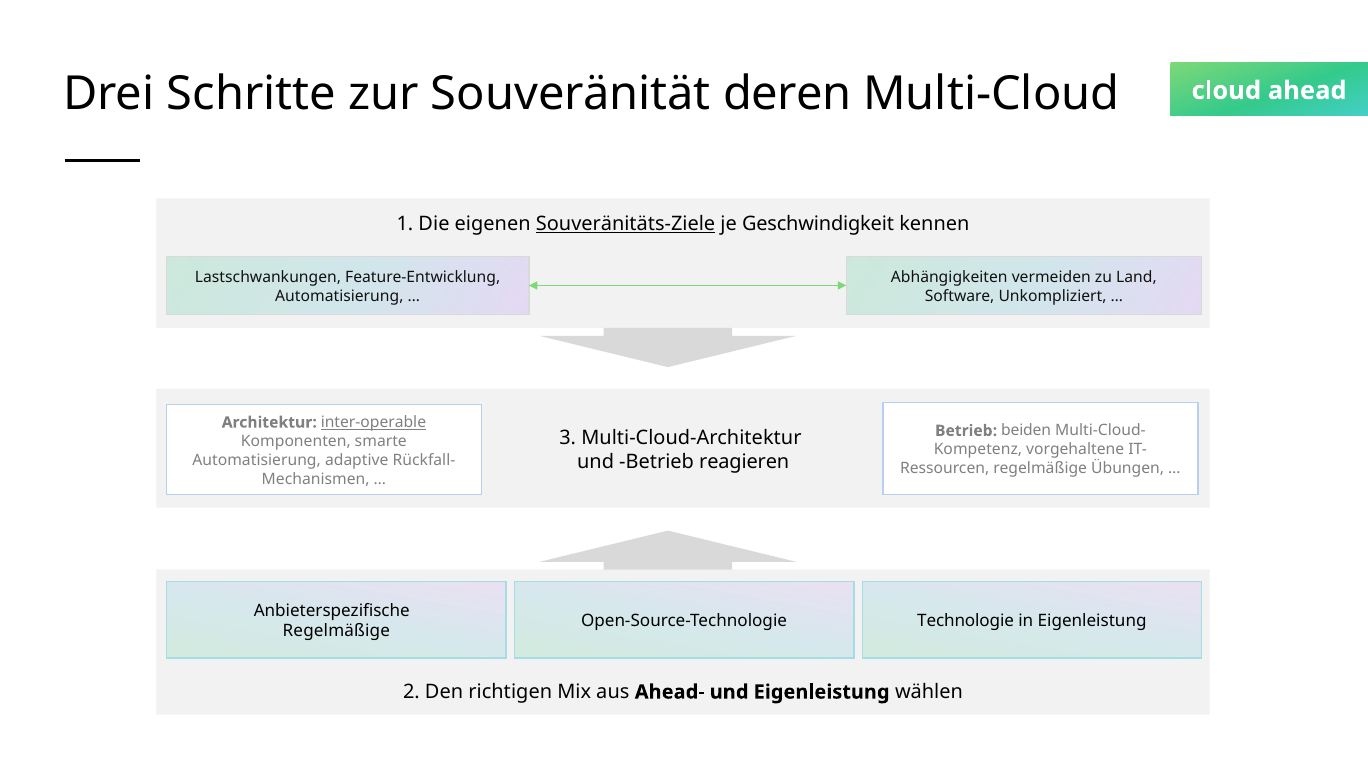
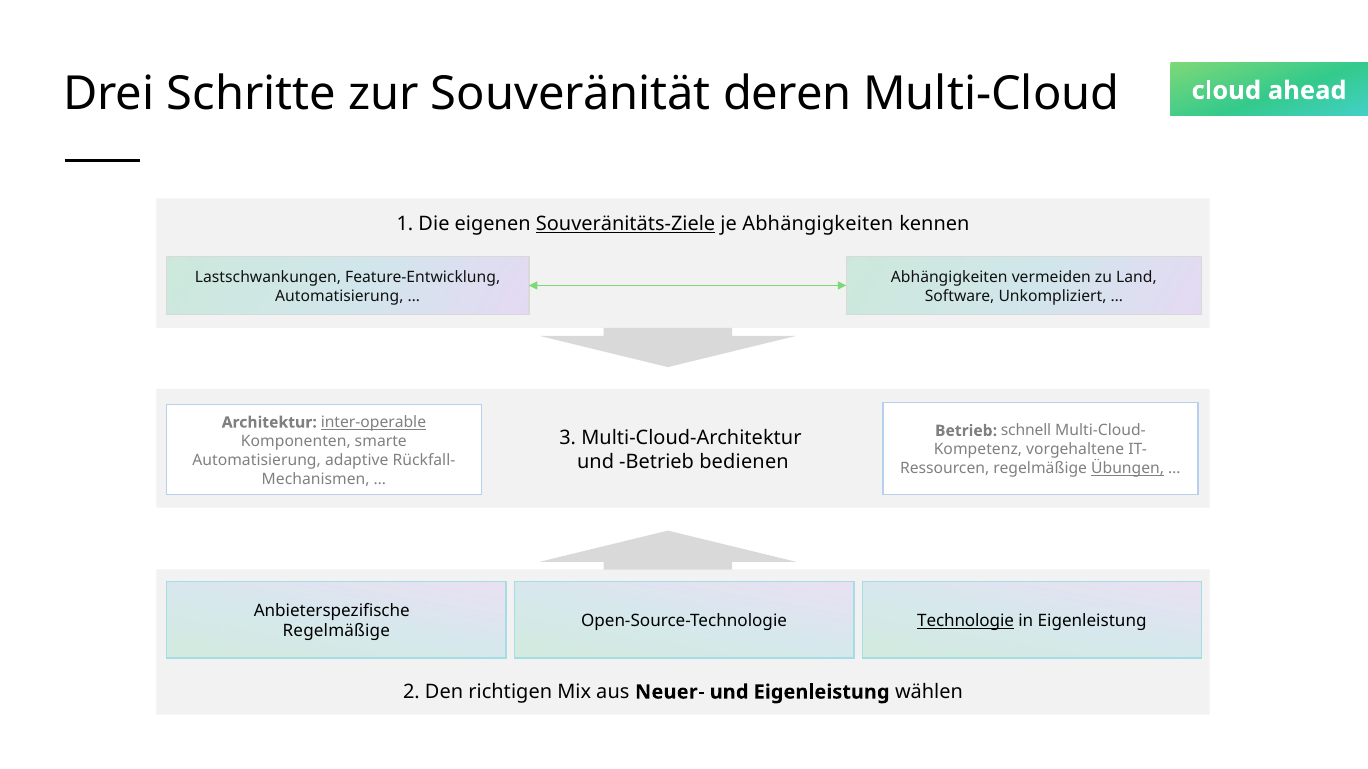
je Geschwindigkeit: Geschwindigkeit -> Abhängigkeiten
beiden: beiden -> schnell
reagieren: reagieren -> bedienen
Übungen underline: none -> present
Technologie underline: none -> present
Ahead-: Ahead- -> Neuer-
